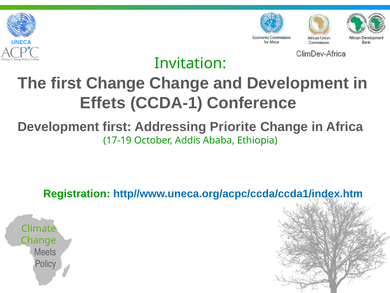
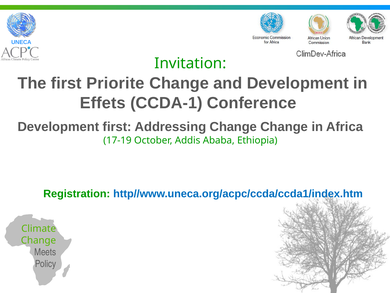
first Change: Change -> Priorite
Addressing Priorite: Priorite -> Change
